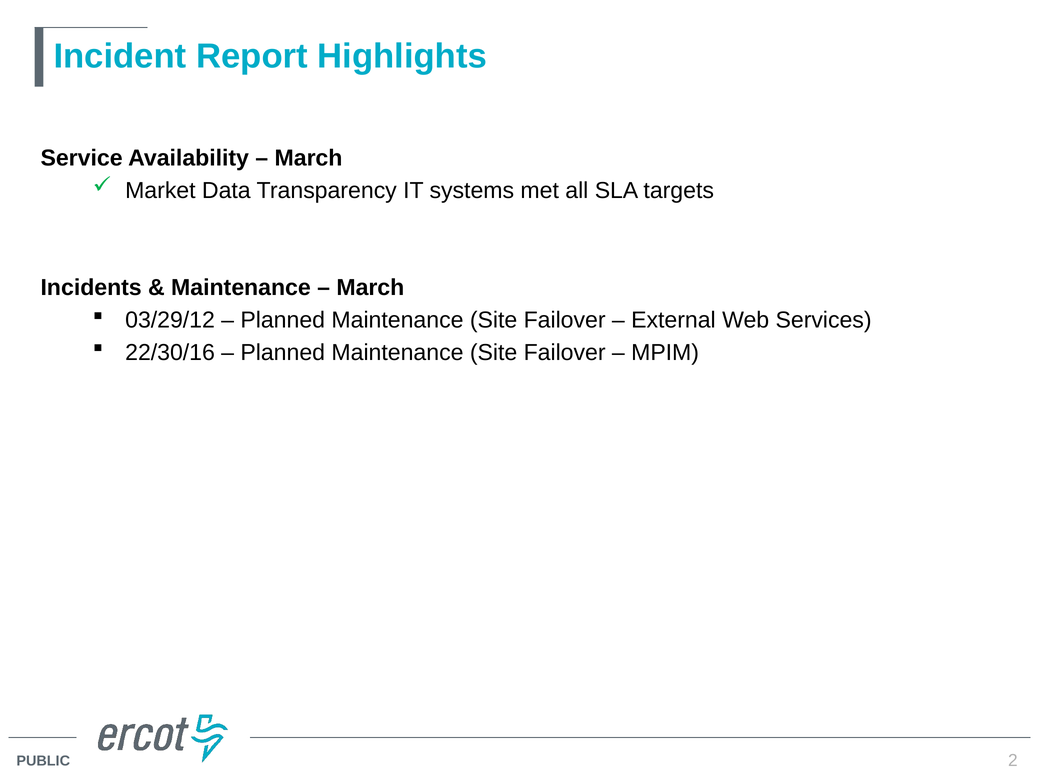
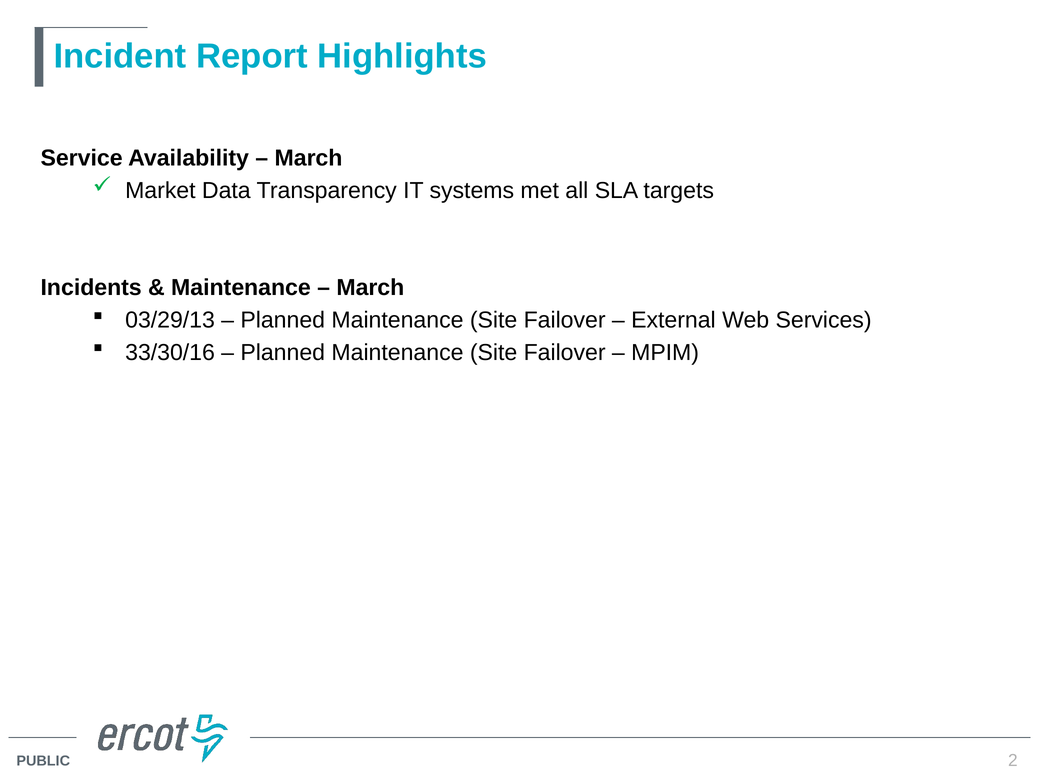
03/29/12: 03/29/12 -> 03/29/13
22/30/16: 22/30/16 -> 33/30/16
